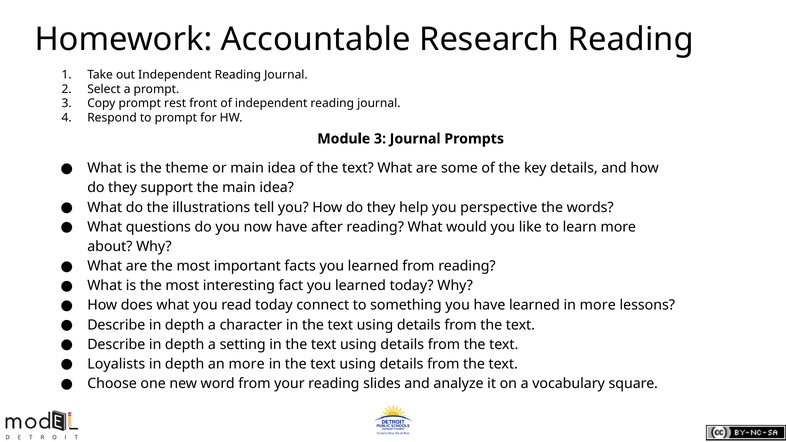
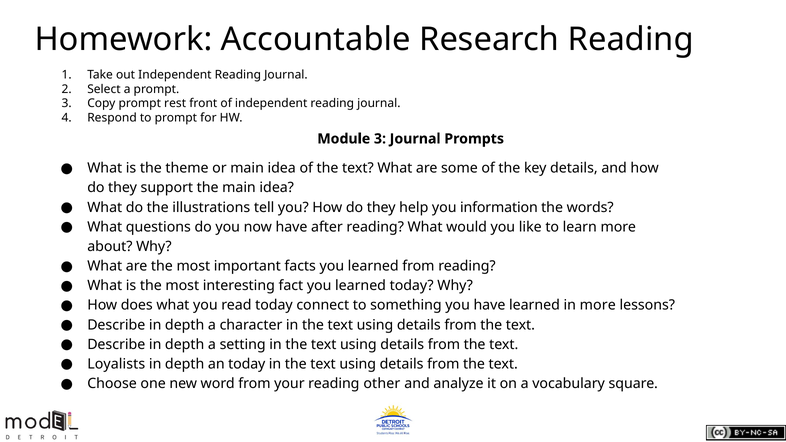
perspective: perspective -> information
an more: more -> today
slides: slides -> other
